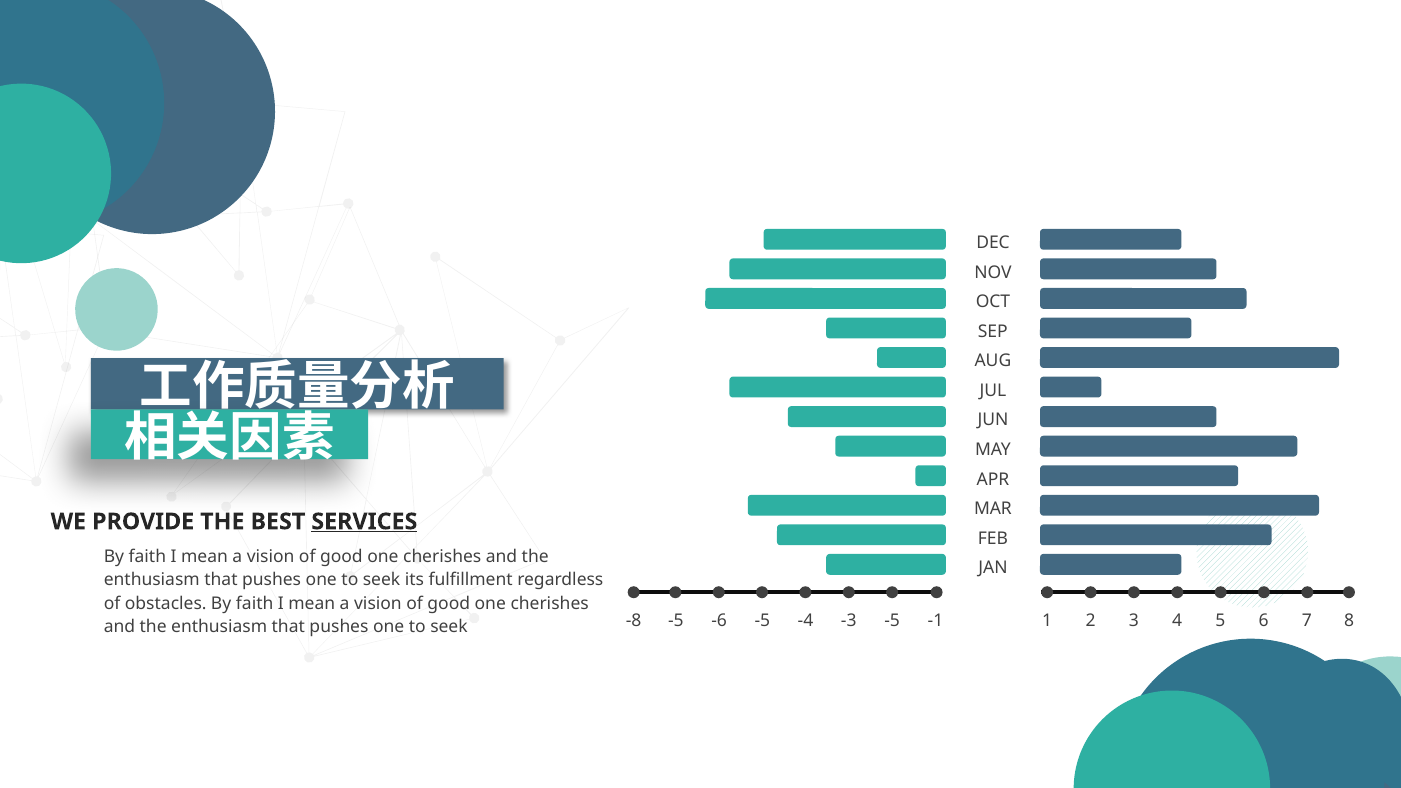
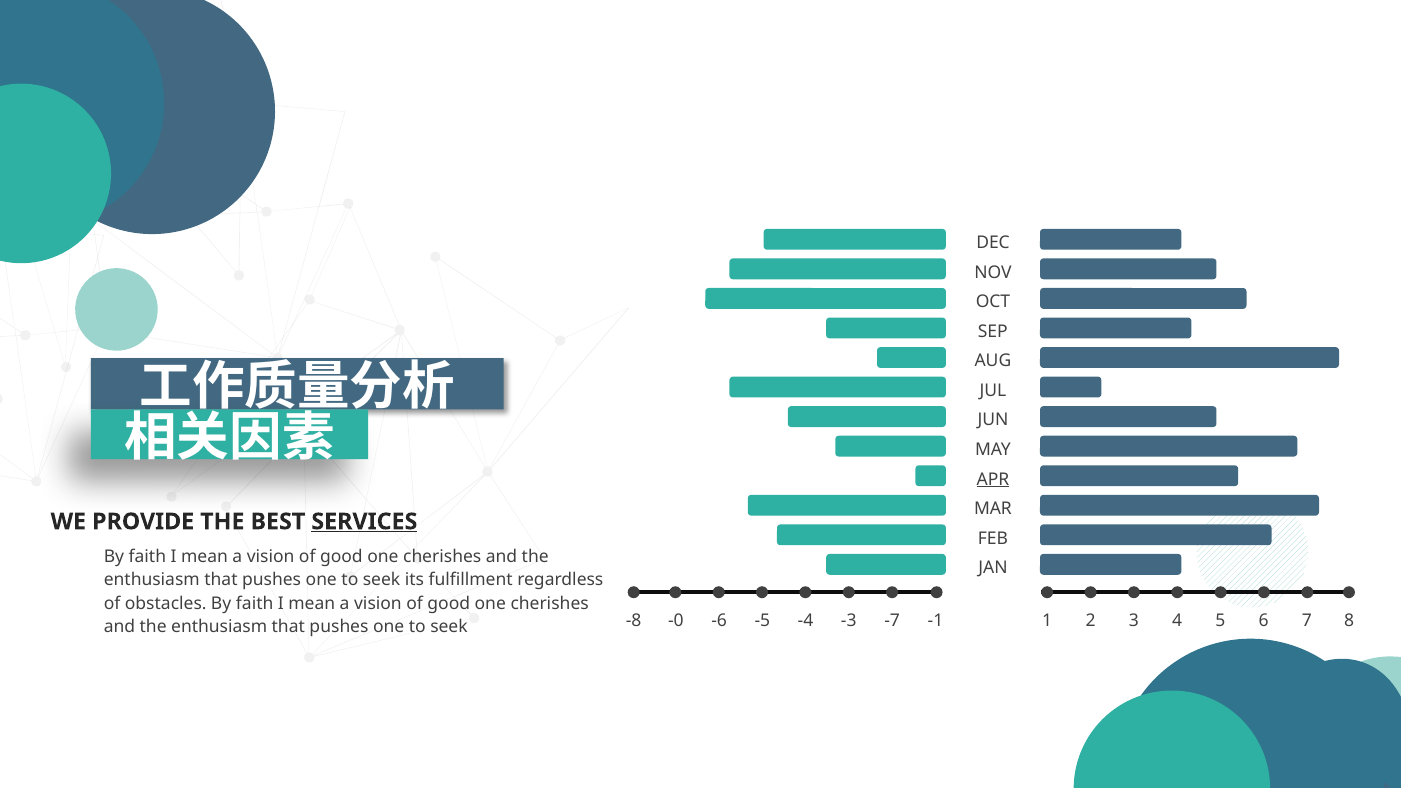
APR underline: none -> present
-5 at (676, 621): -5 -> -0
-5 at (892, 621): -5 -> -7
